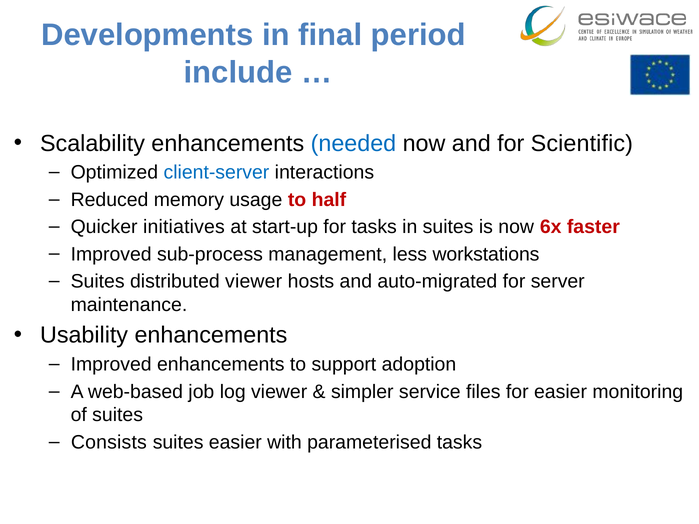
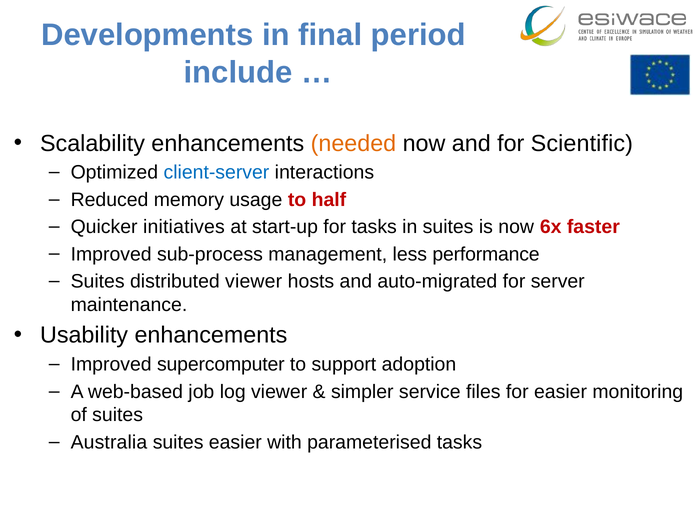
needed colour: blue -> orange
workstations: workstations -> performance
Improved enhancements: enhancements -> supercomputer
Consists: Consists -> Australia
